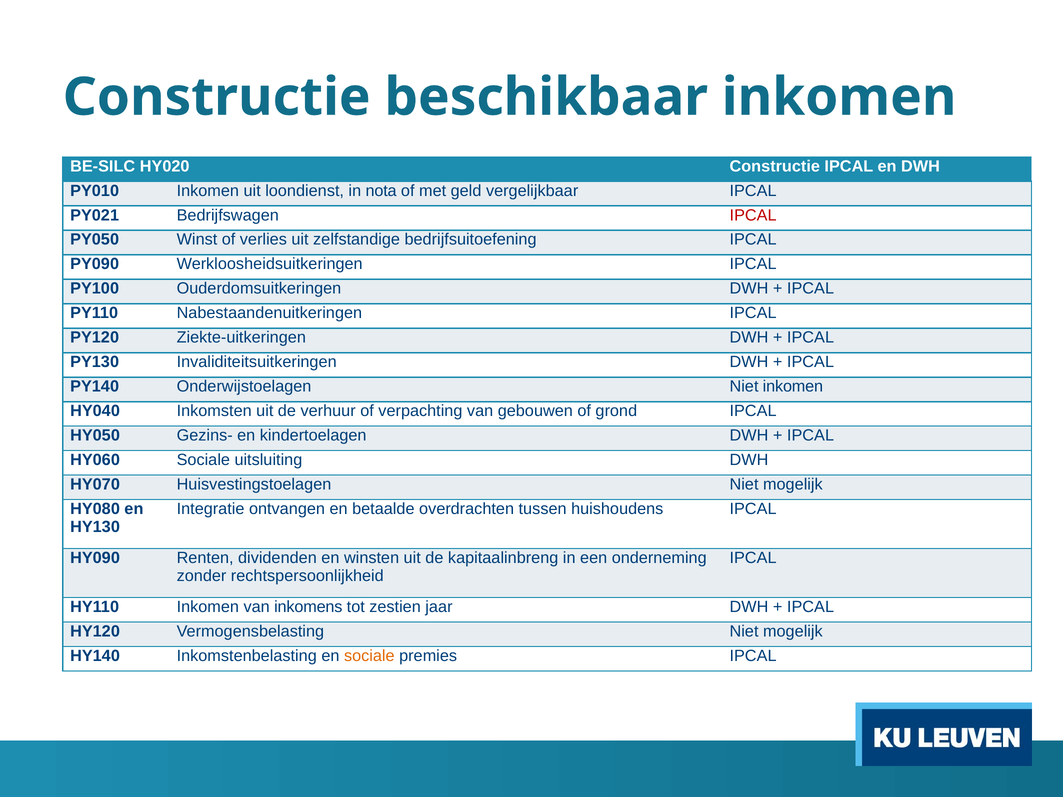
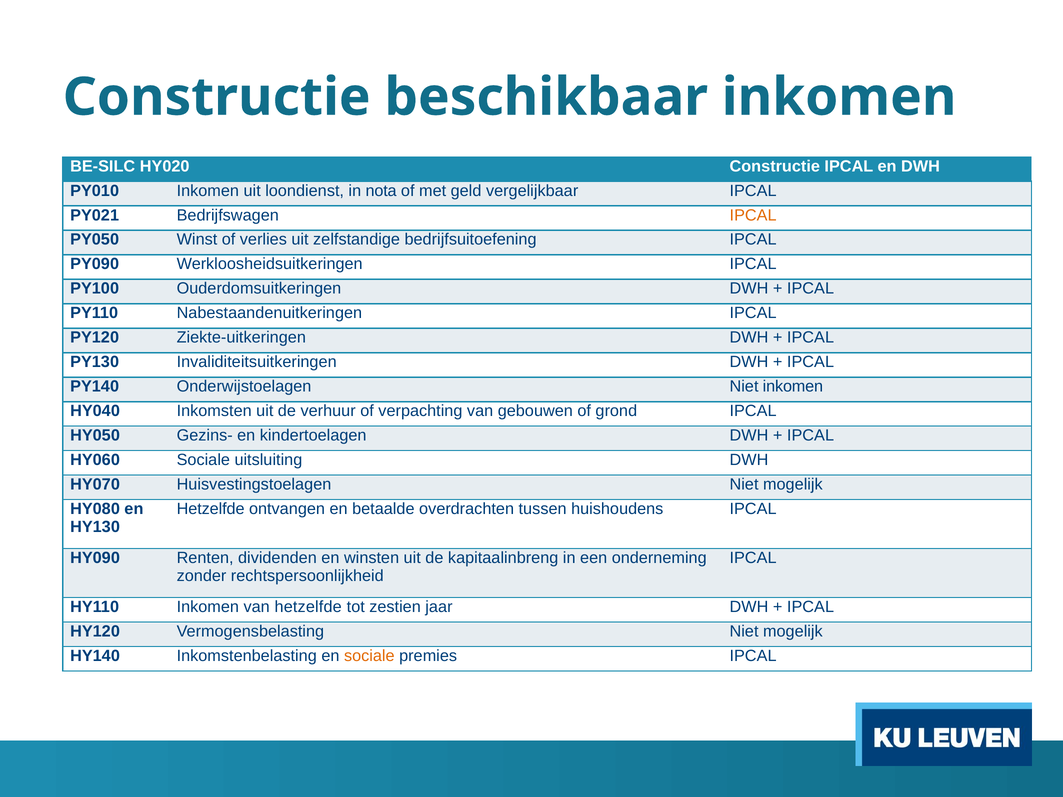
IPCAL at (753, 215) colour: red -> orange
Integratie at (211, 509): Integratie -> Hetzelfde
van inkomens: inkomens -> hetzelfde
